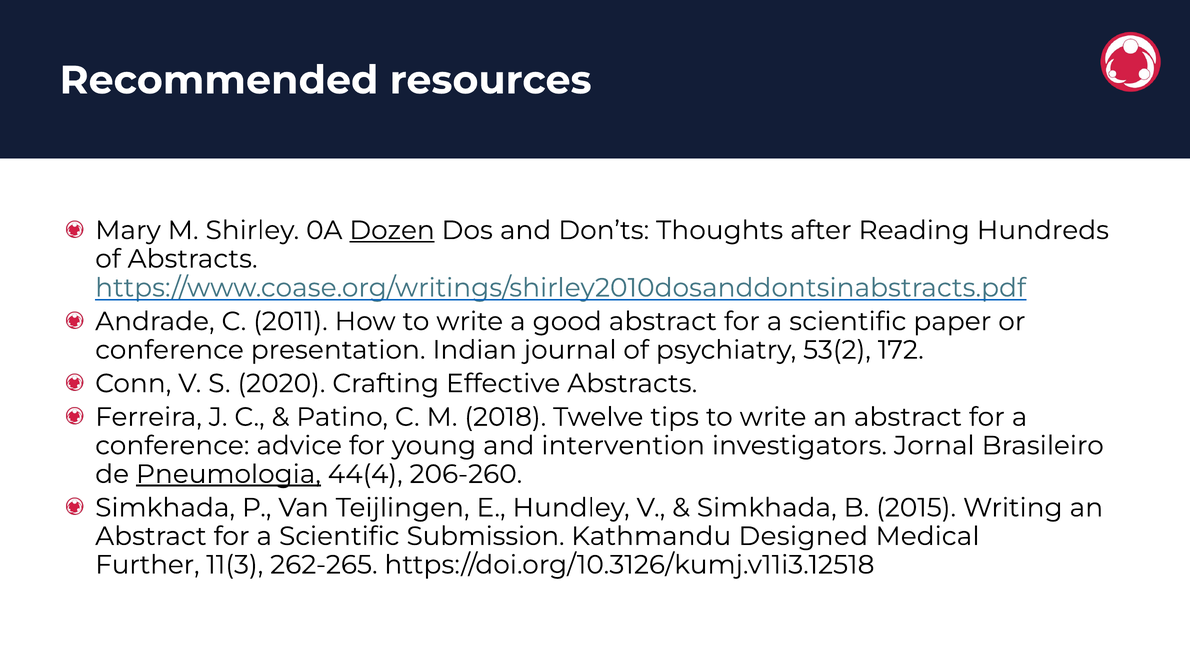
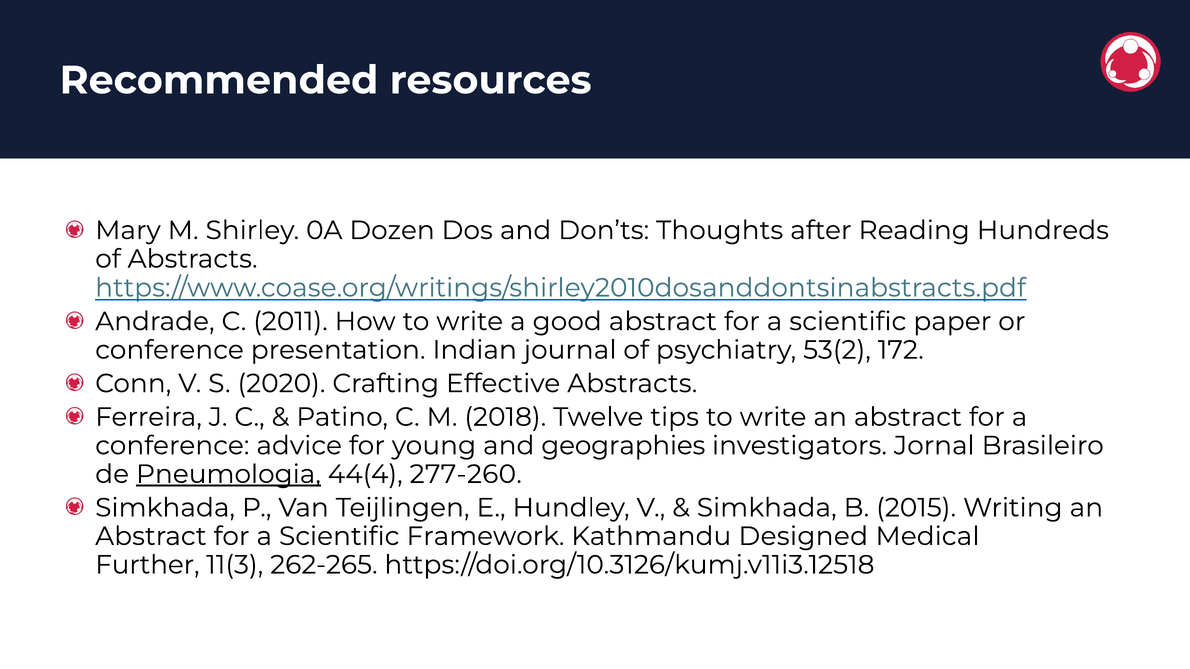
Dozen underline: present -> none
intervention: intervention -> geographies
206-260: 206-260 -> 277-260
Submission: Submission -> Framework
